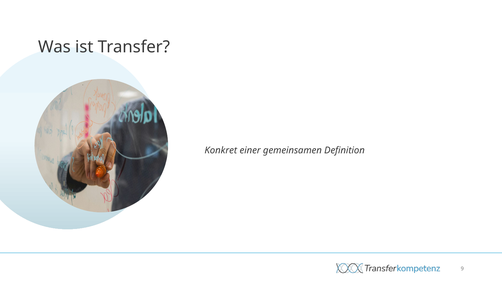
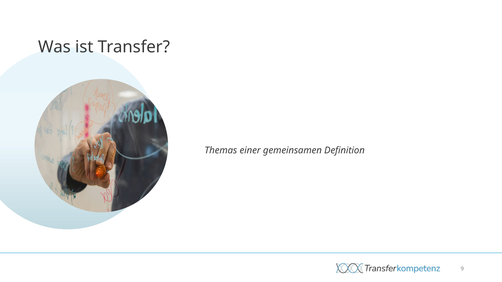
Konkret: Konkret -> Themas
